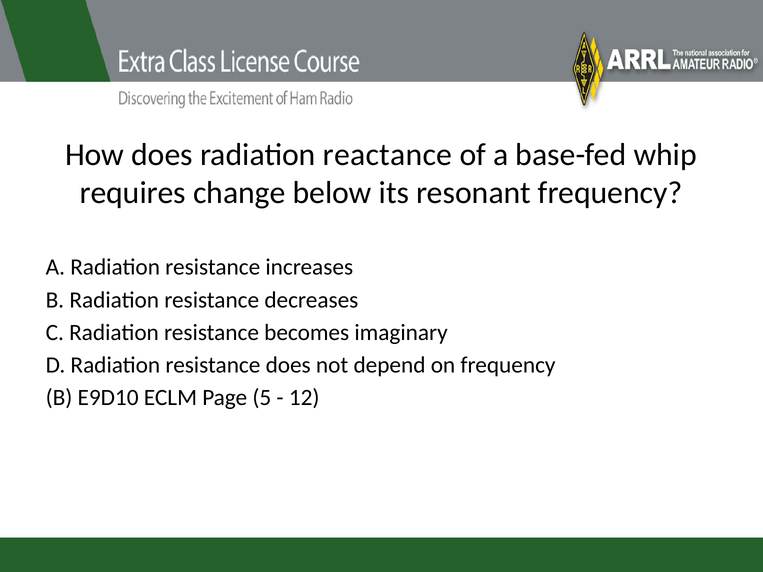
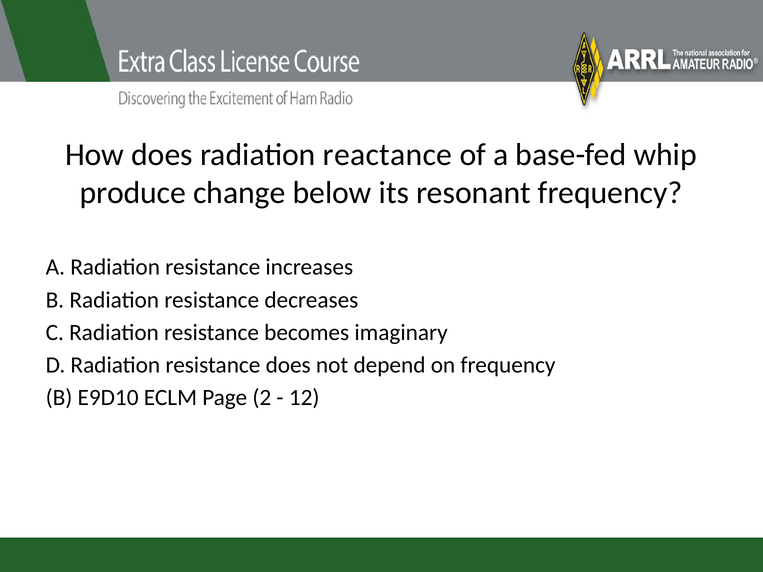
requires: requires -> produce
5: 5 -> 2
